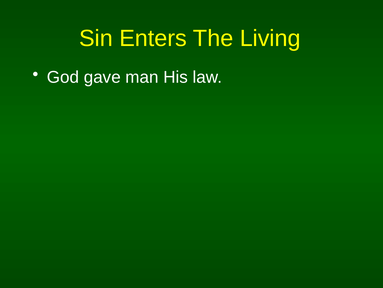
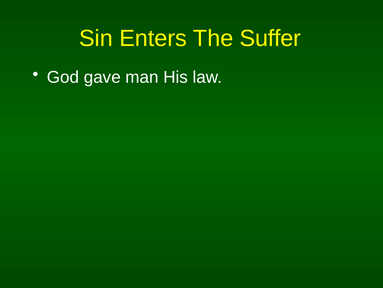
Living: Living -> Suffer
